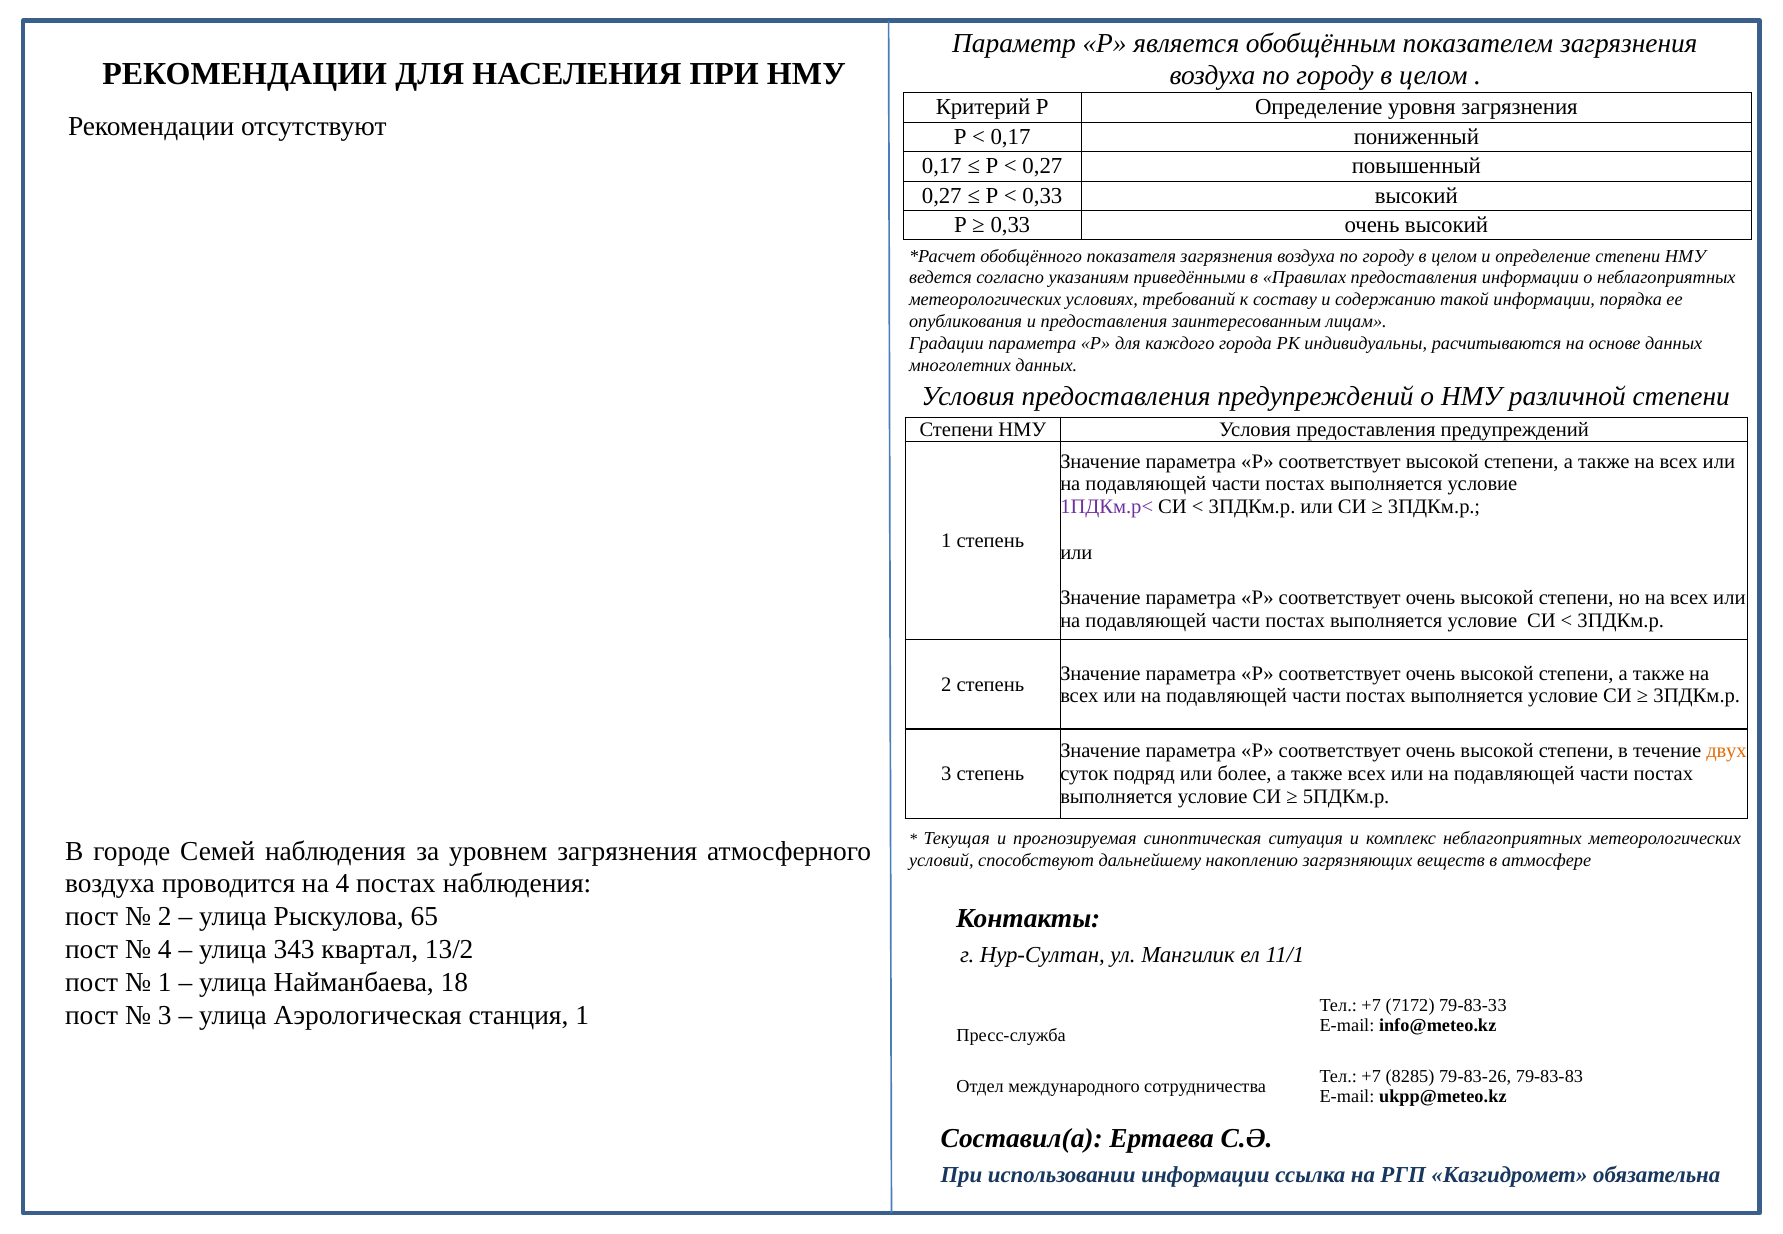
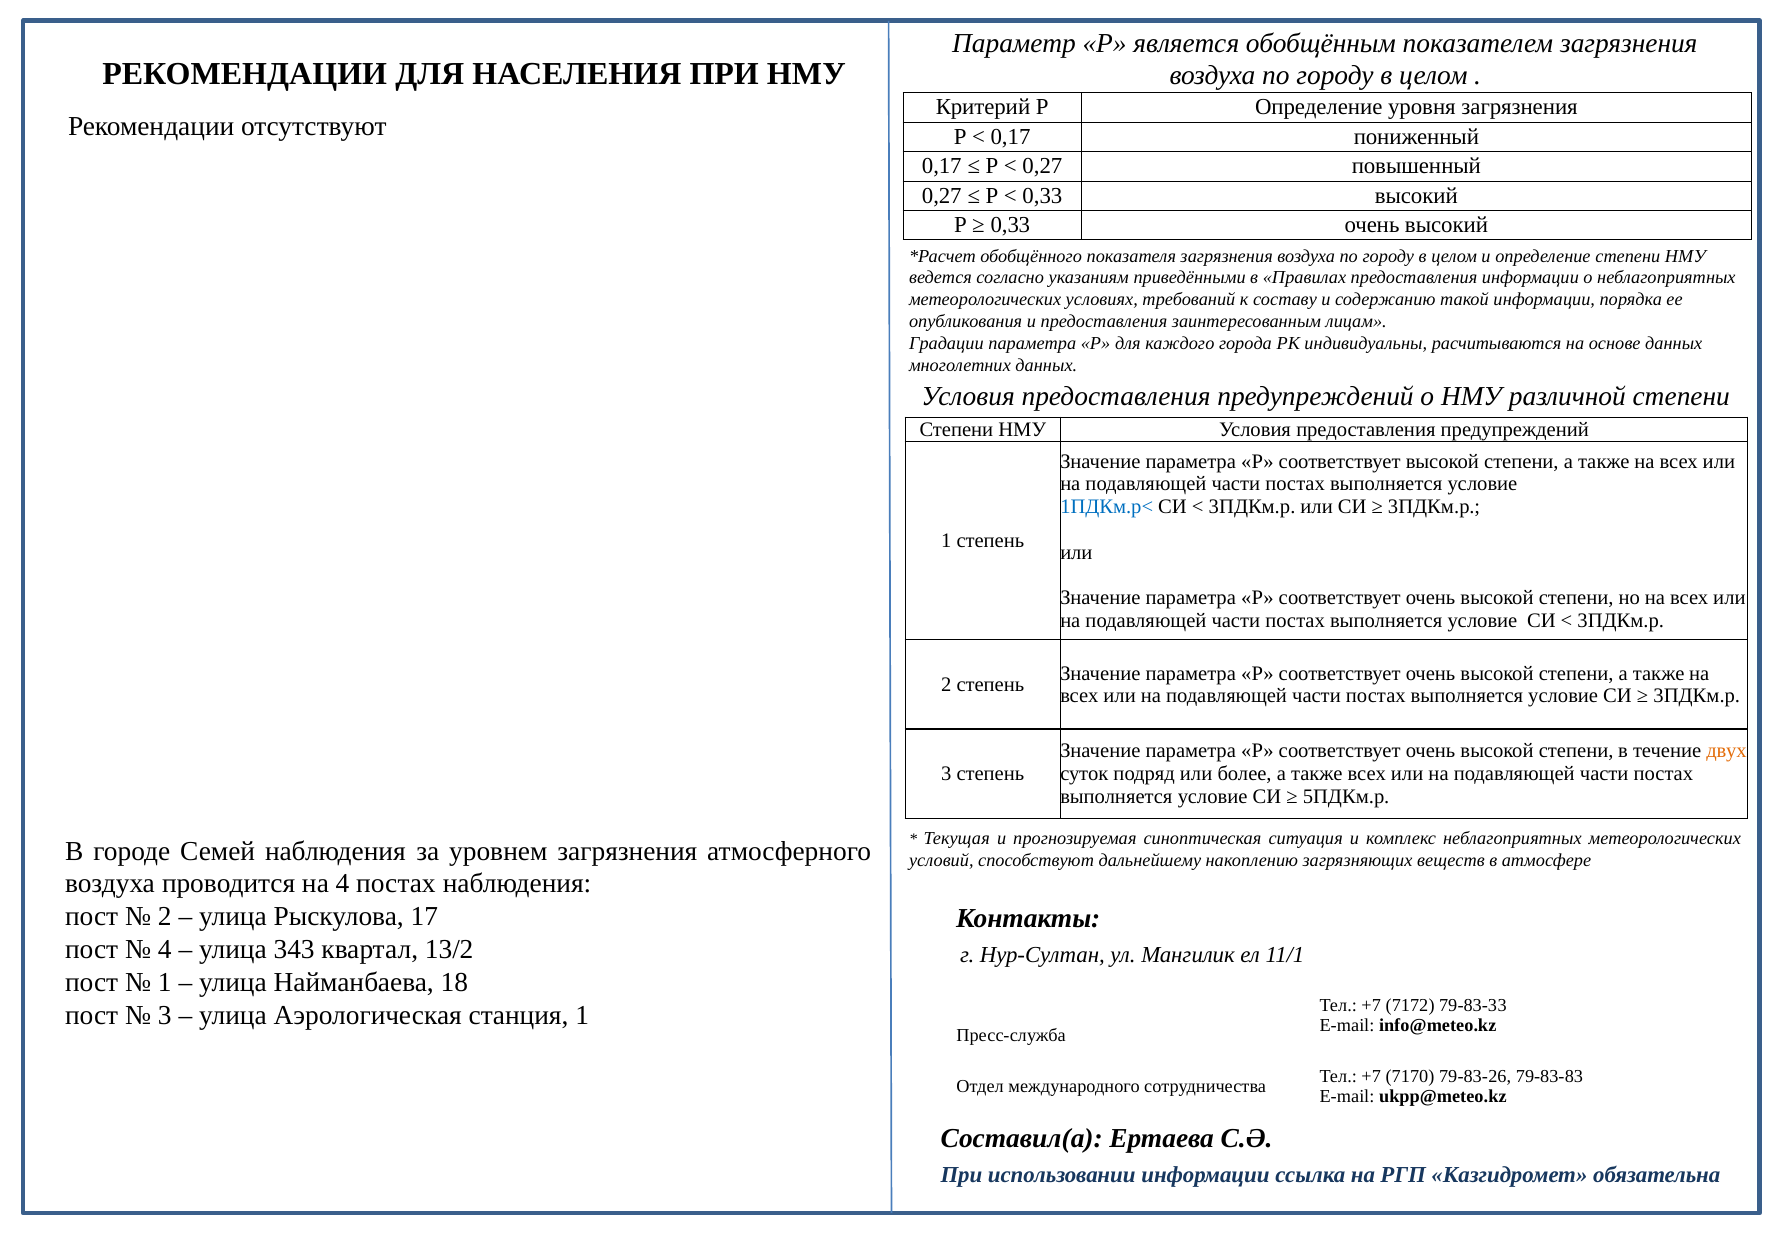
1ПДКм.р< colour: purple -> blue
65: 65 -> 17
8285: 8285 -> 7170
